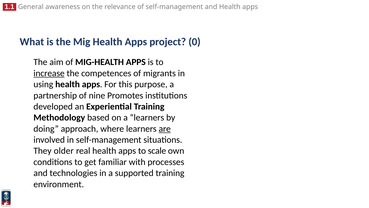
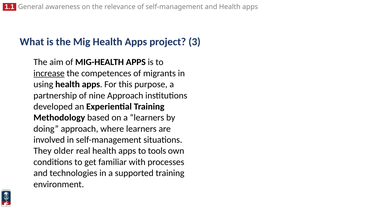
0: 0 -> 3
nine Promotes: Promotes -> Approach
are underline: present -> none
scale: scale -> tools
